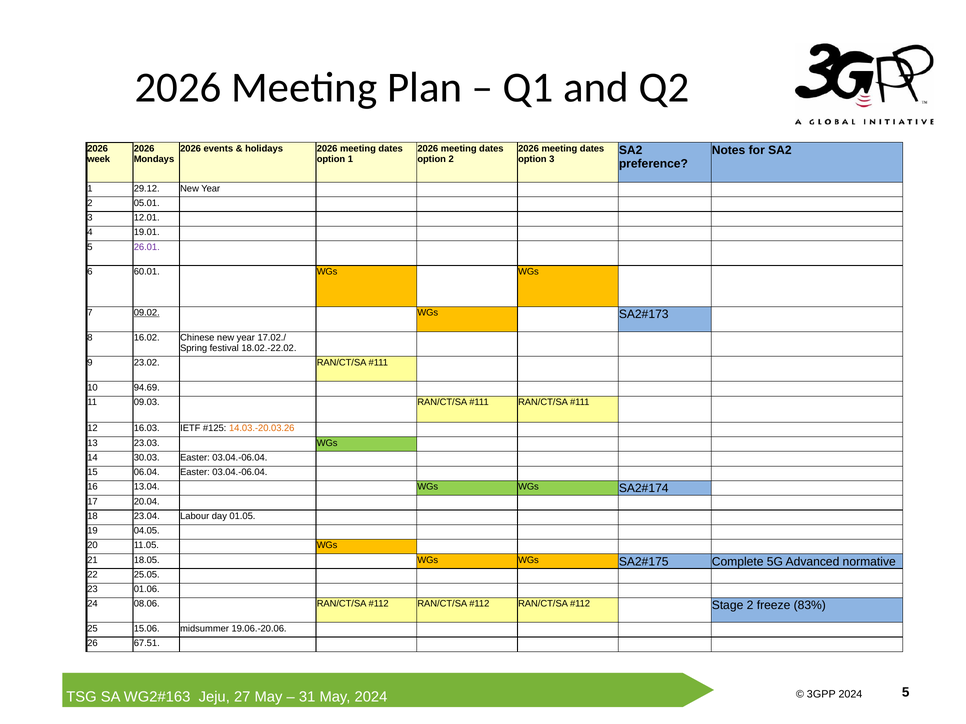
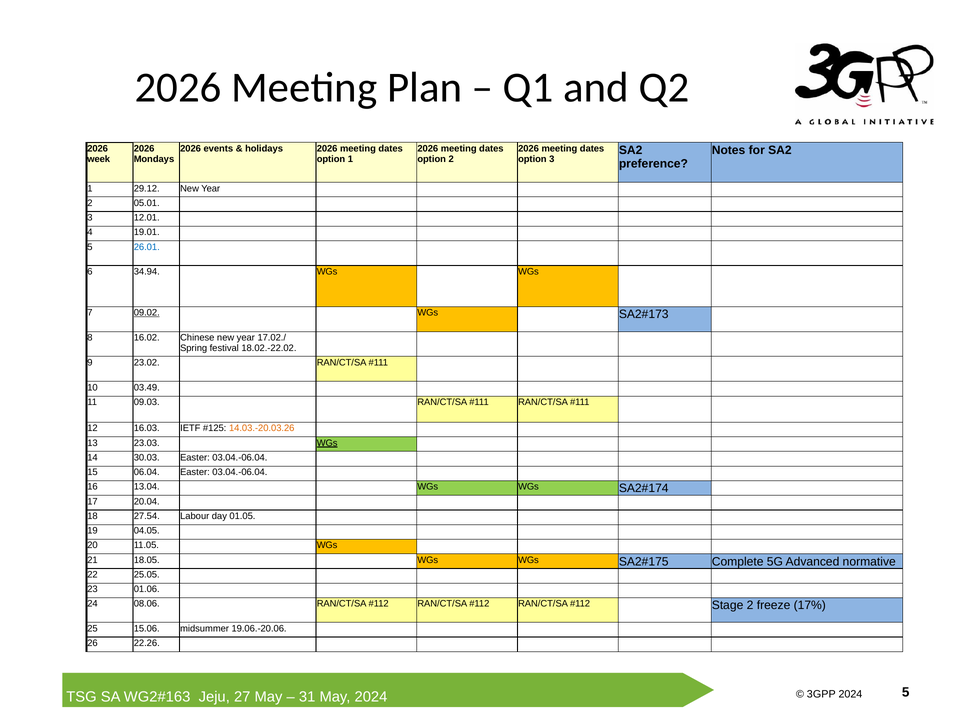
26.01 colour: purple -> blue
60.01: 60.01 -> 34.94
94.69: 94.69 -> 03.49
WGs at (327, 443) underline: none -> present
23.04: 23.04 -> 27.54
83%: 83% -> 17%
67.51: 67.51 -> 22.26
